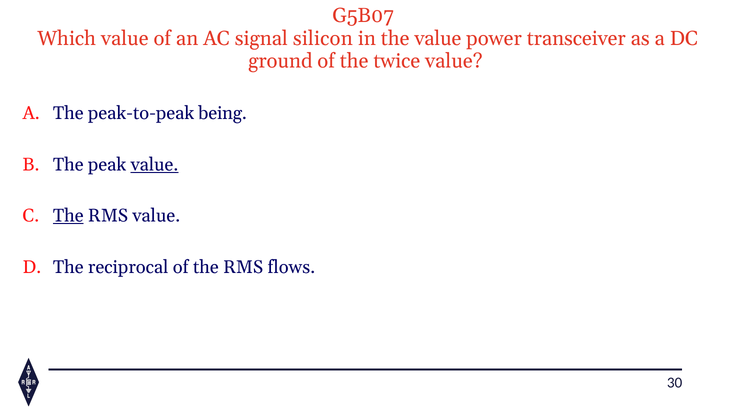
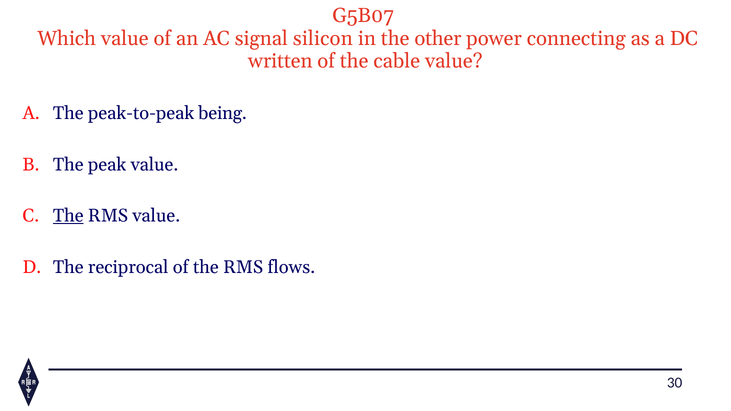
the value: value -> other
transceiver: transceiver -> connecting
ground: ground -> written
twice: twice -> cable
value at (154, 165) underline: present -> none
